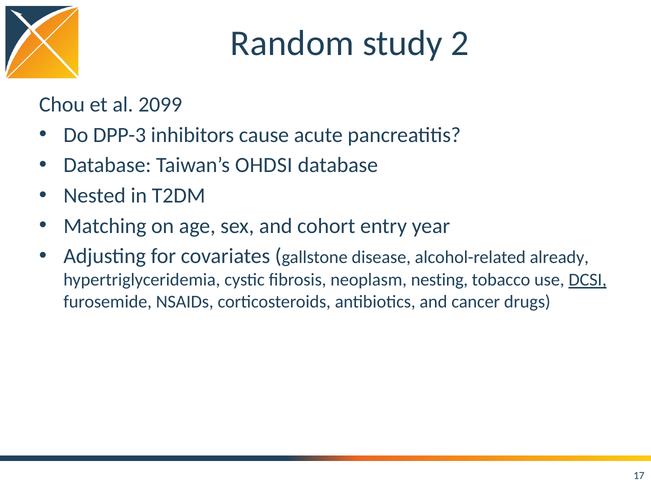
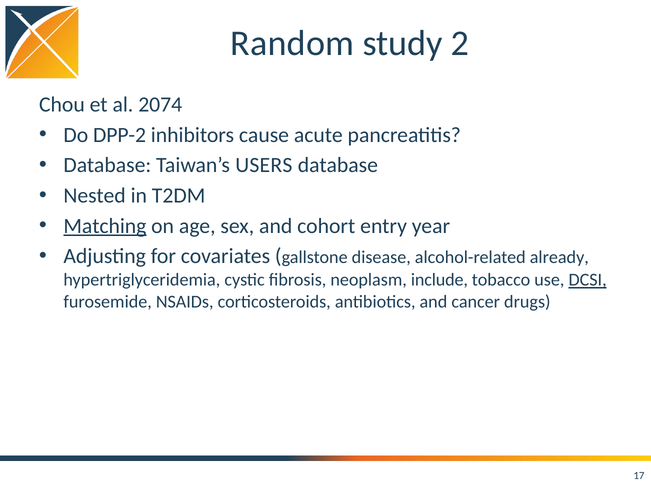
2099: 2099 -> 2074
DPP-3: DPP-3 -> DPP-2
OHDSI: OHDSI -> USERS
Matching underline: none -> present
nesting: nesting -> include
